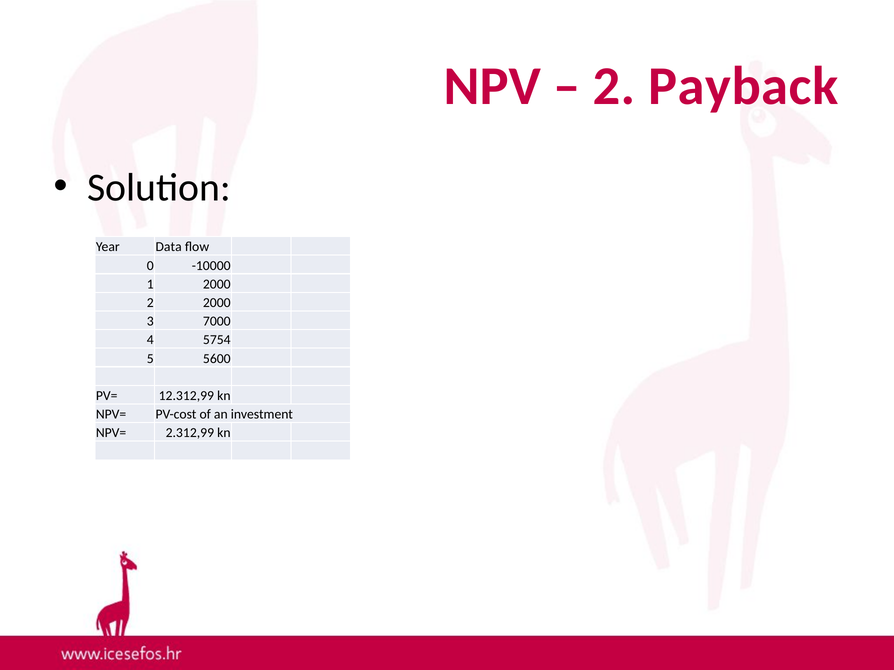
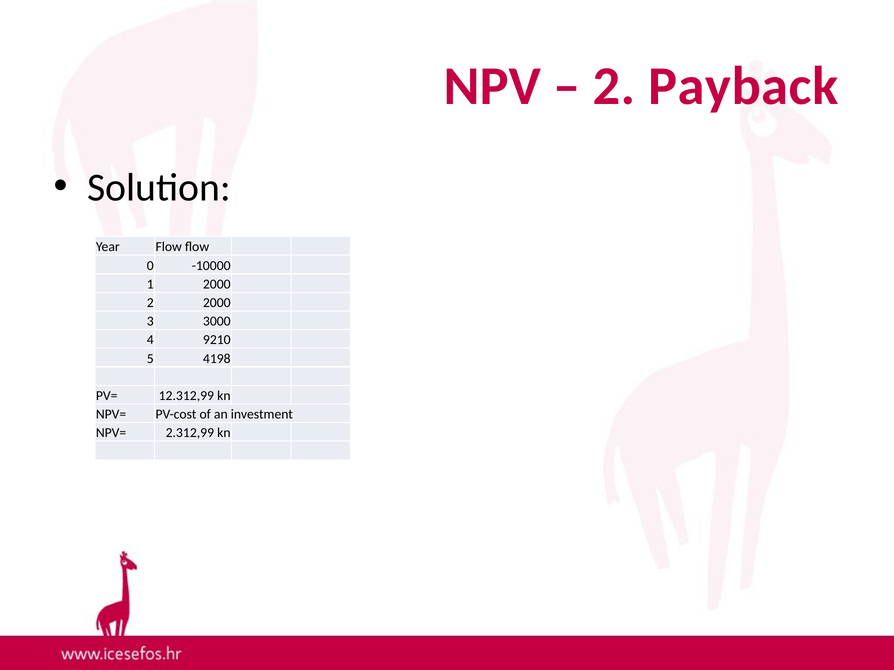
Year Data: Data -> Flow
7000: 7000 -> 3000
5754: 5754 -> 9210
5600: 5600 -> 4198
